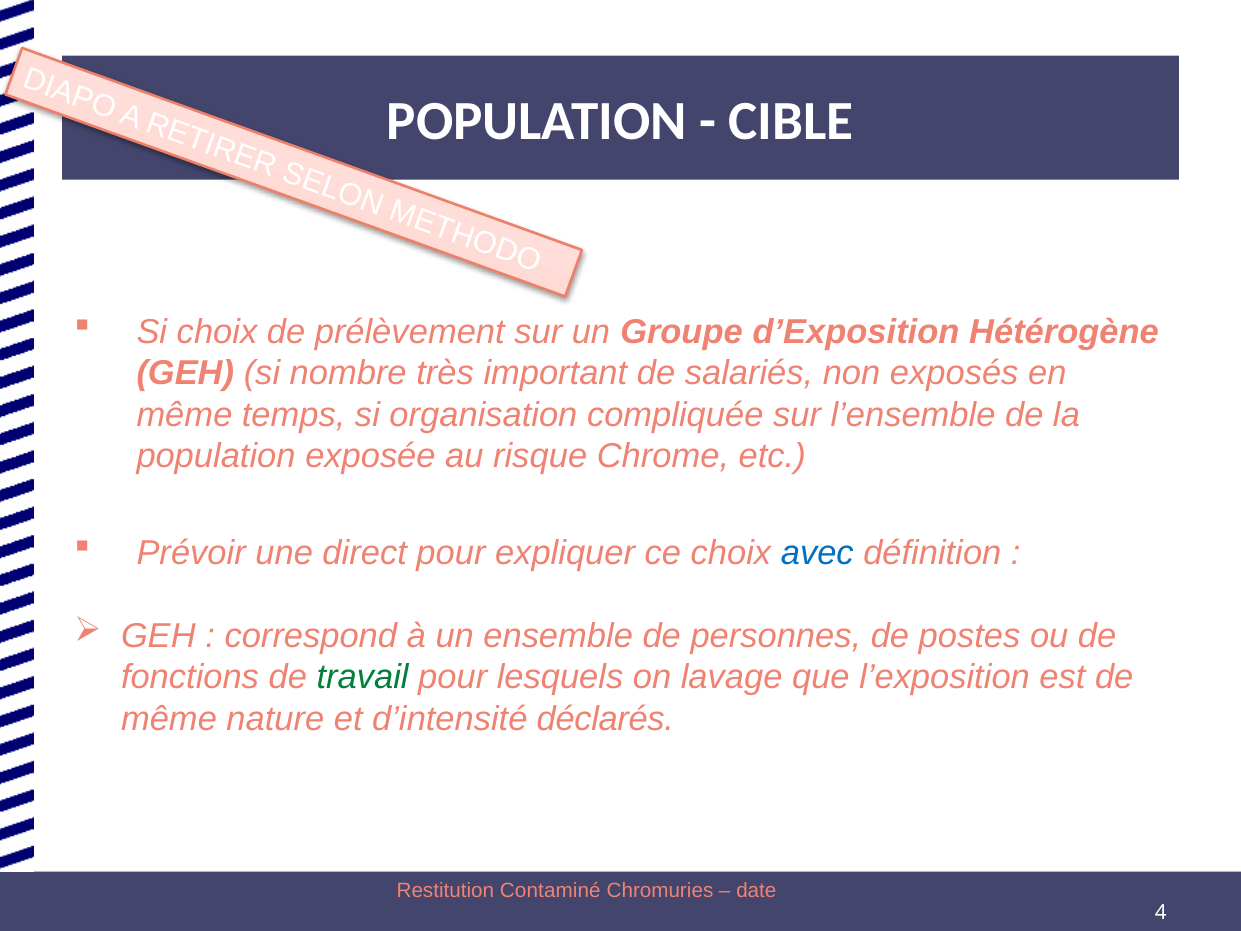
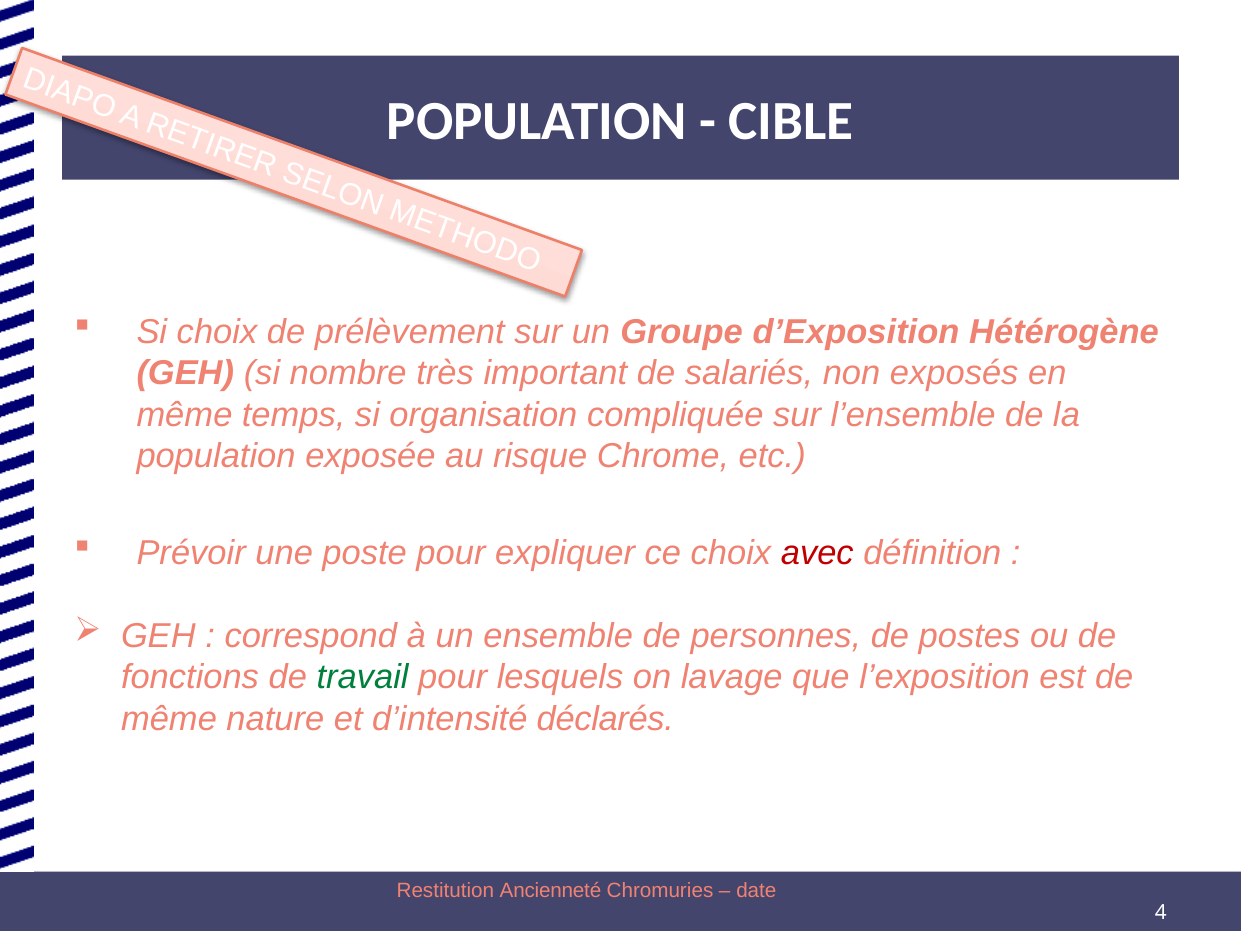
direct: direct -> poste
avec colour: blue -> red
Contaminé: Contaminé -> Ancienneté
